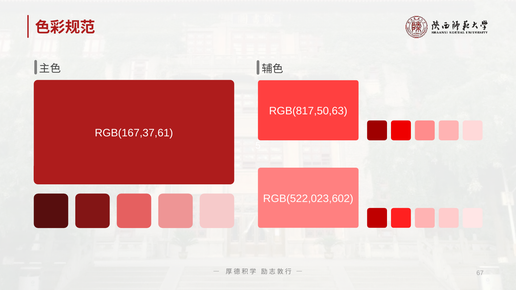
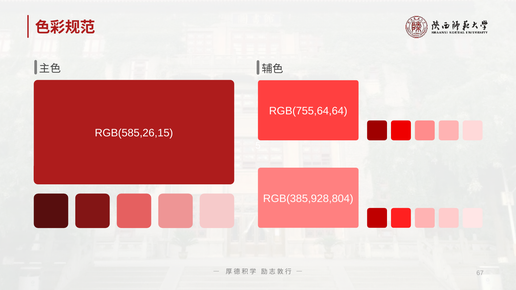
RGB(817,50,63: RGB(817,50,63 -> RGB(755,64,64
RGB(167,37,61: RGB(167,37,61 -> RGB(585,26,15
RGB(522,023,602: RGB(522,023,602 -> RGB(385,928,804
